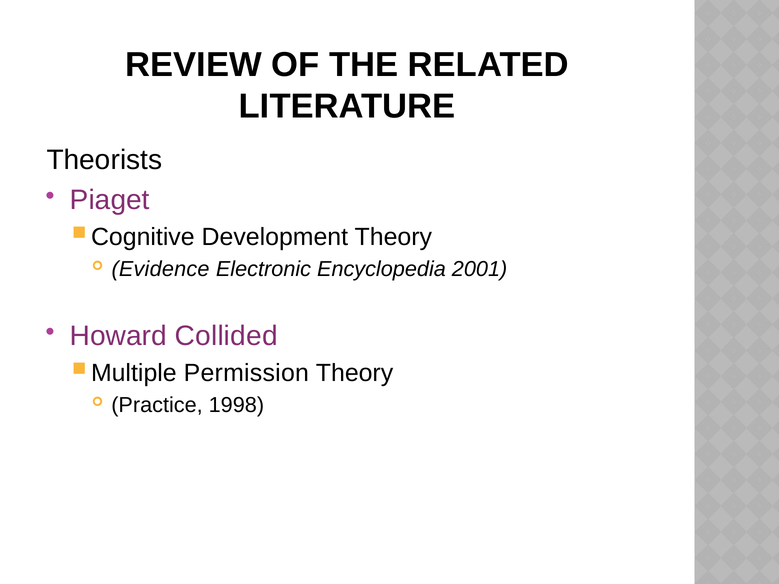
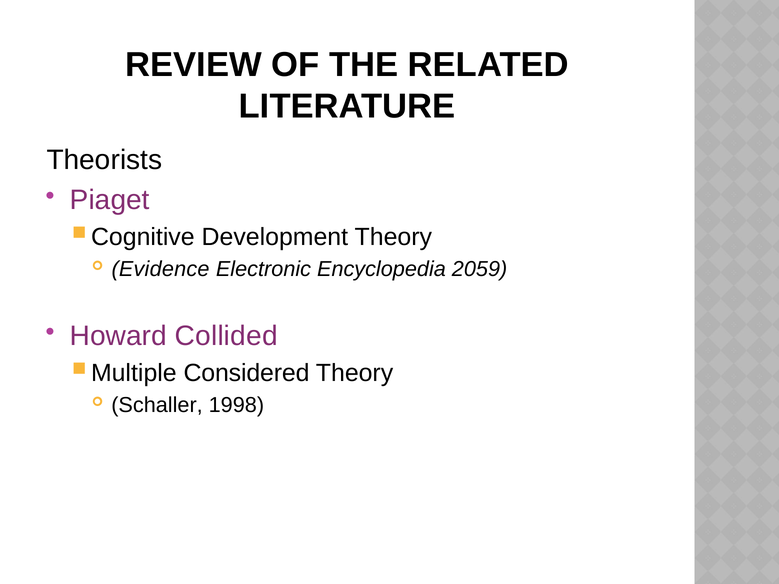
2001: 2001 -> 2059
Permission: Permission -> Considered
Practice: Practice -> Schaller
